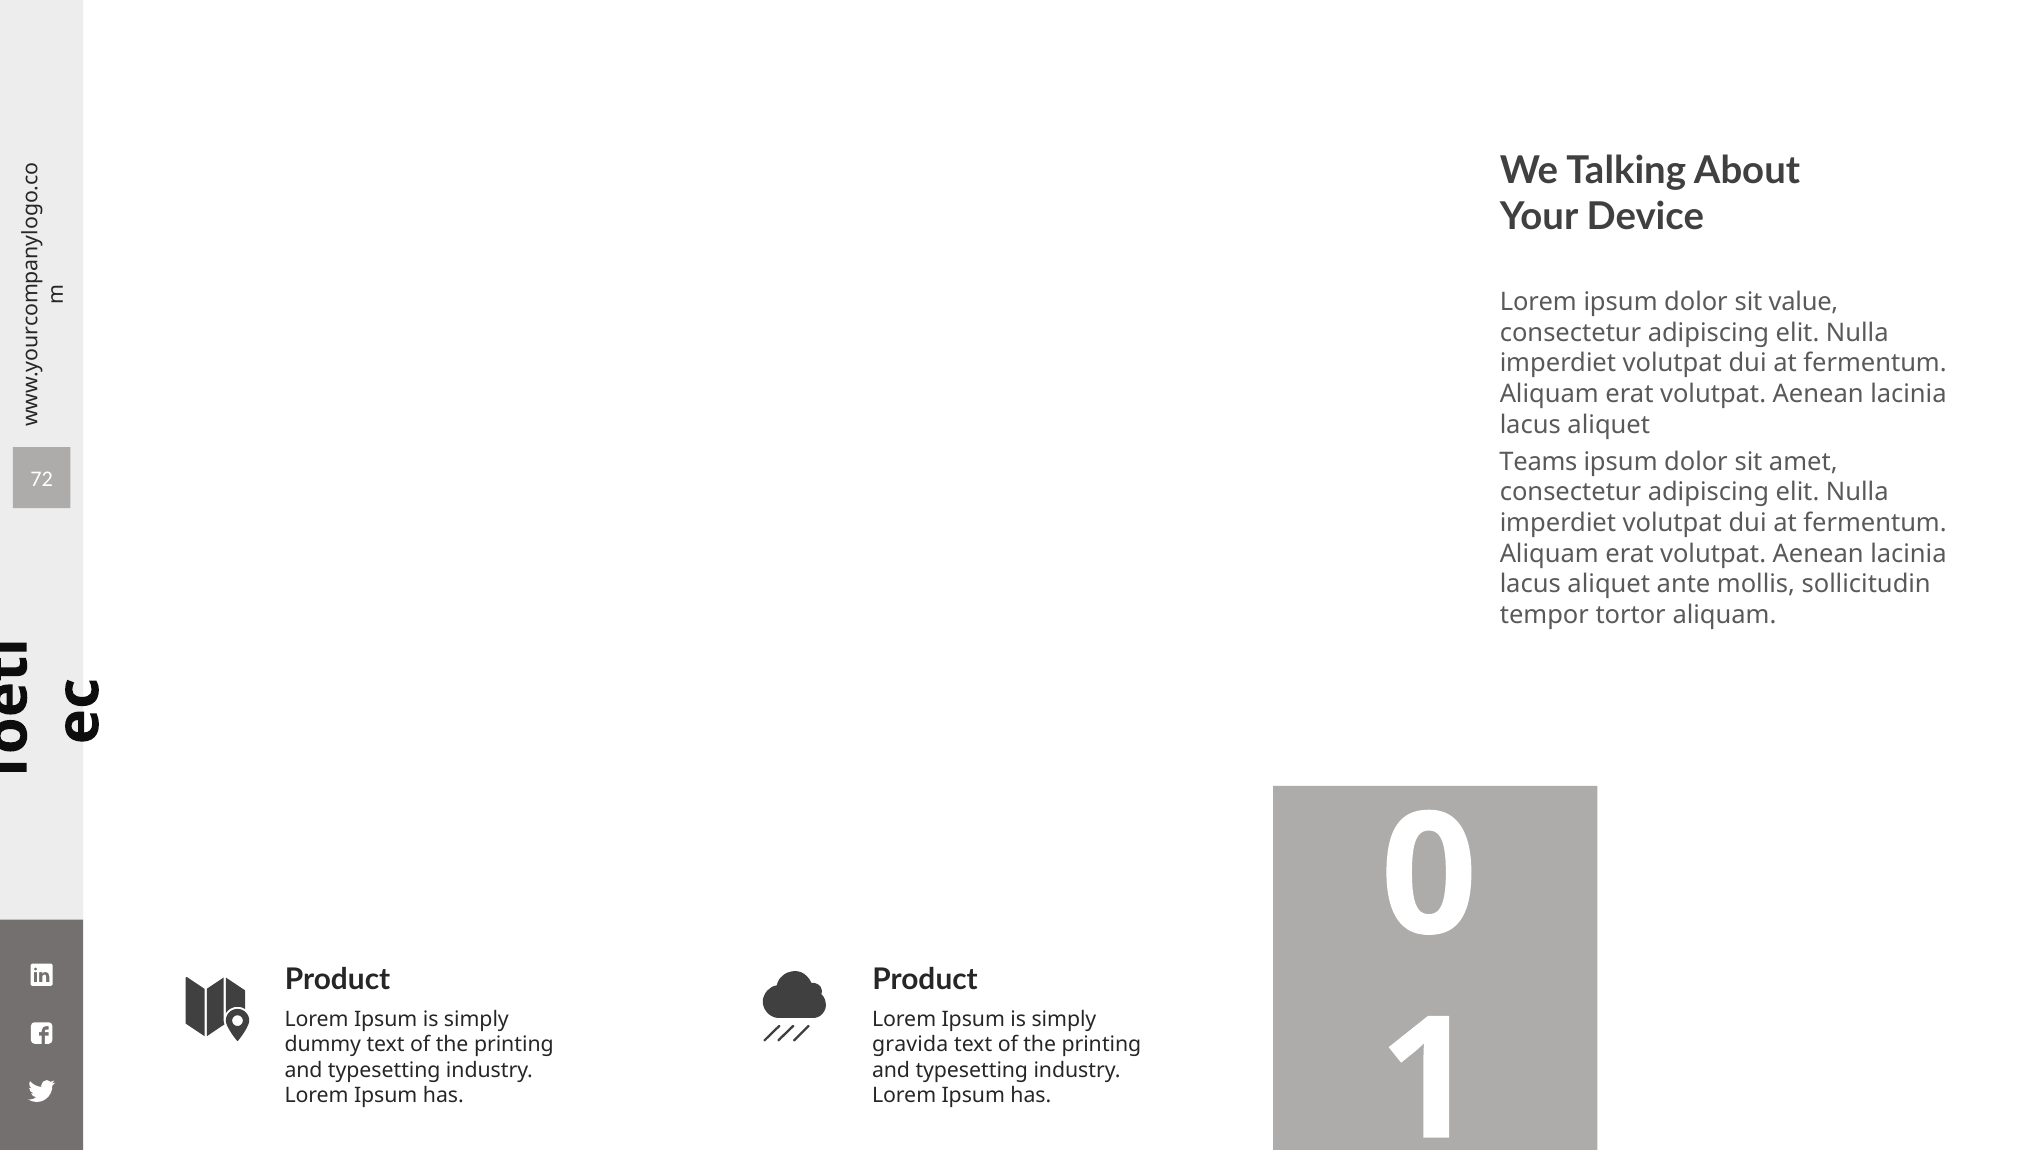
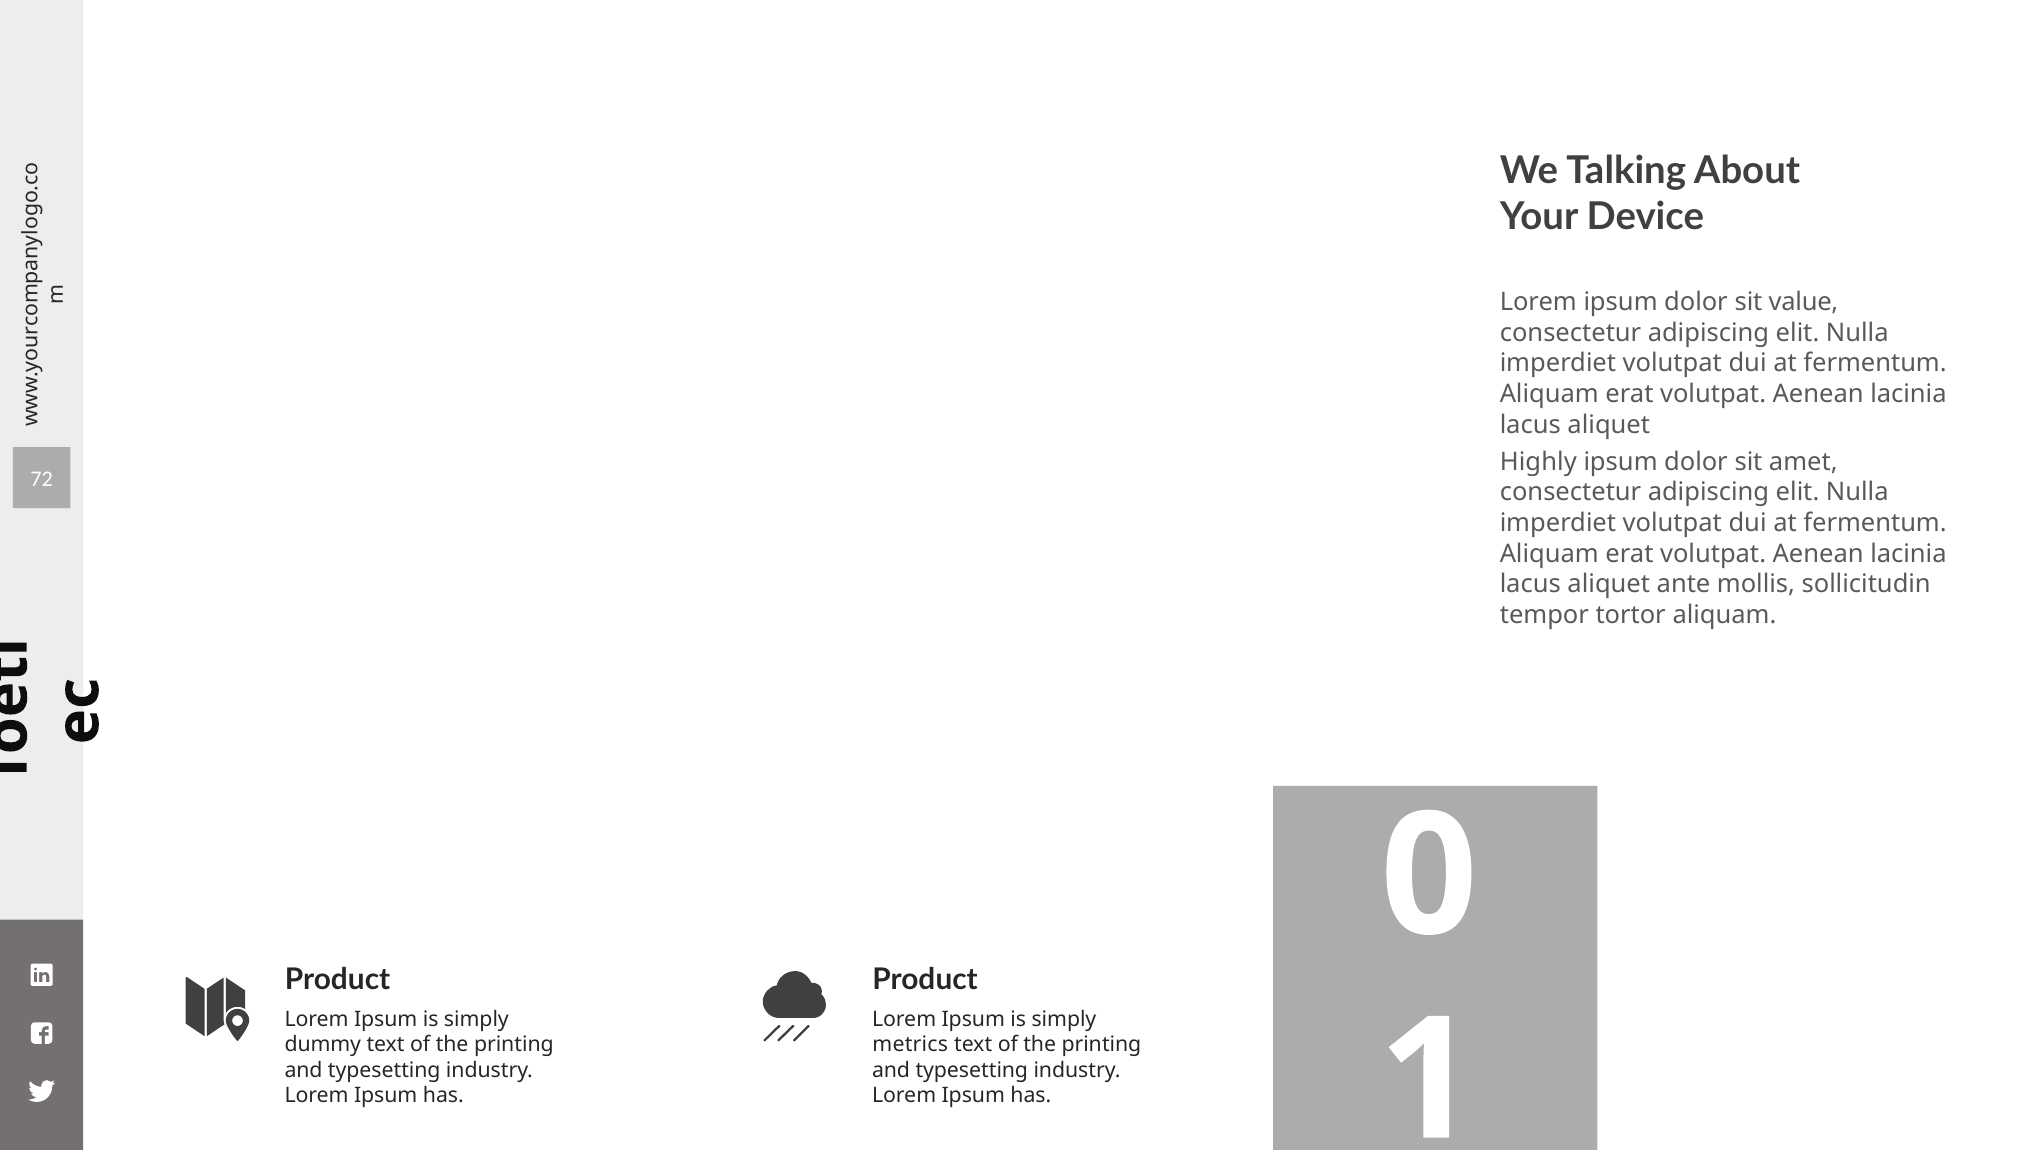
Teams: Teams -> Highly
gravida: gravida -> metrics
